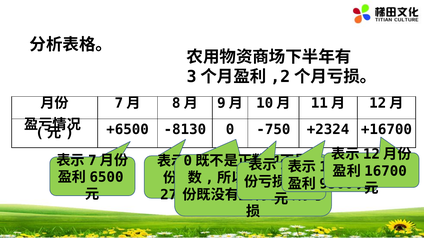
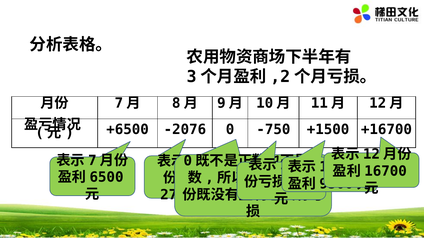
-8130: -8130 -> -2076
+2324: +2324 -> +1500
